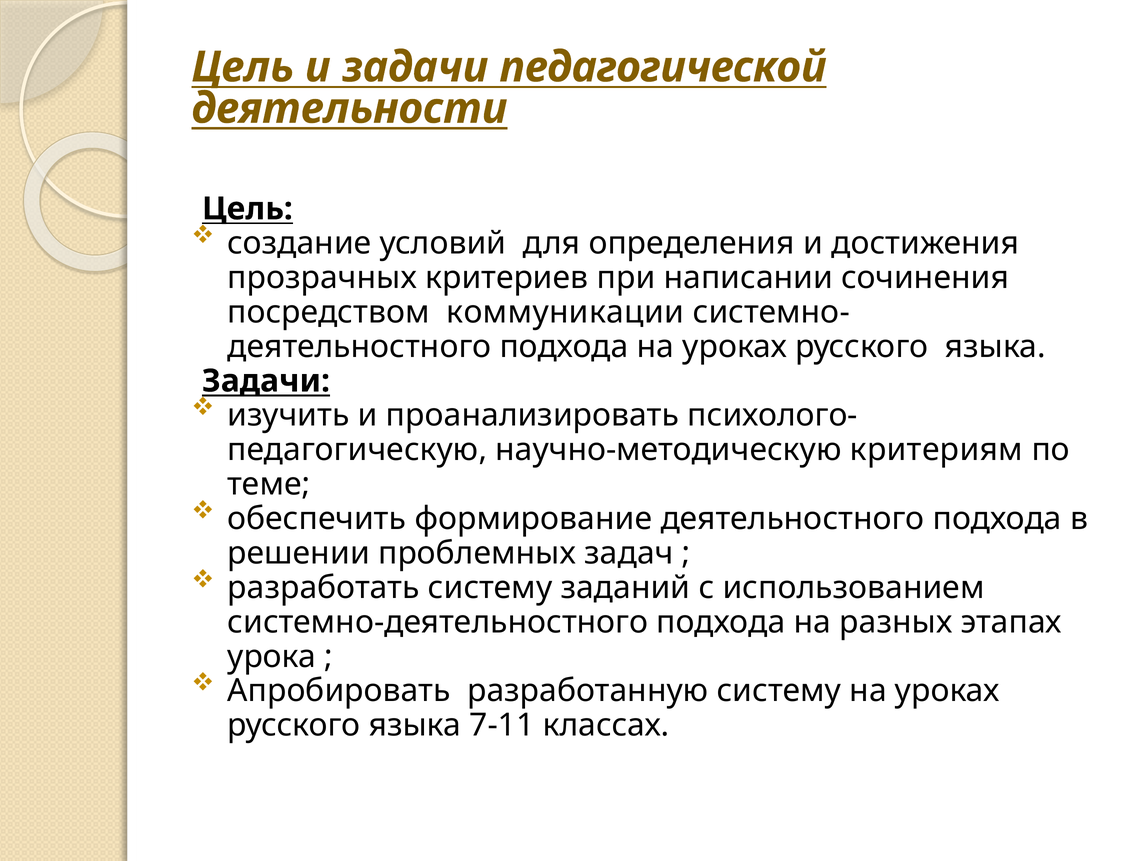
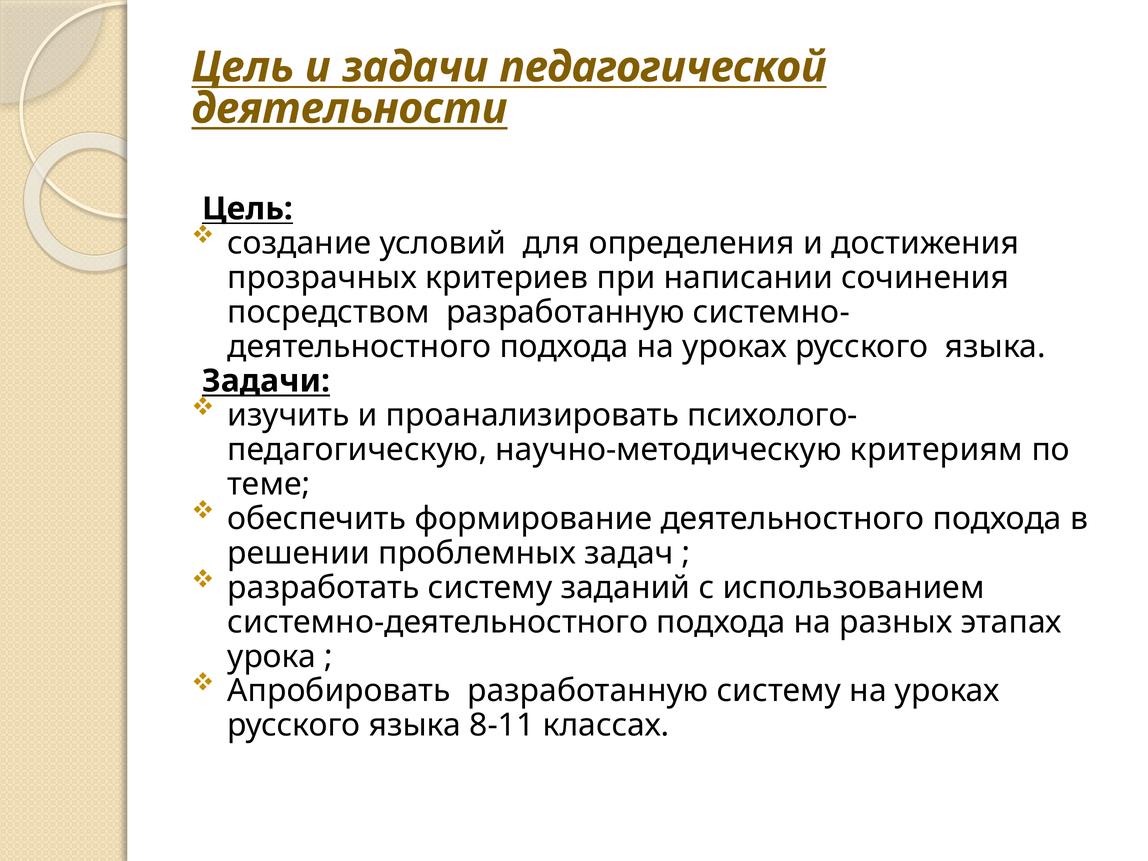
посредством коммуникации: коммуникации -> разработанную
7-11: 7-11 -> 8-11
